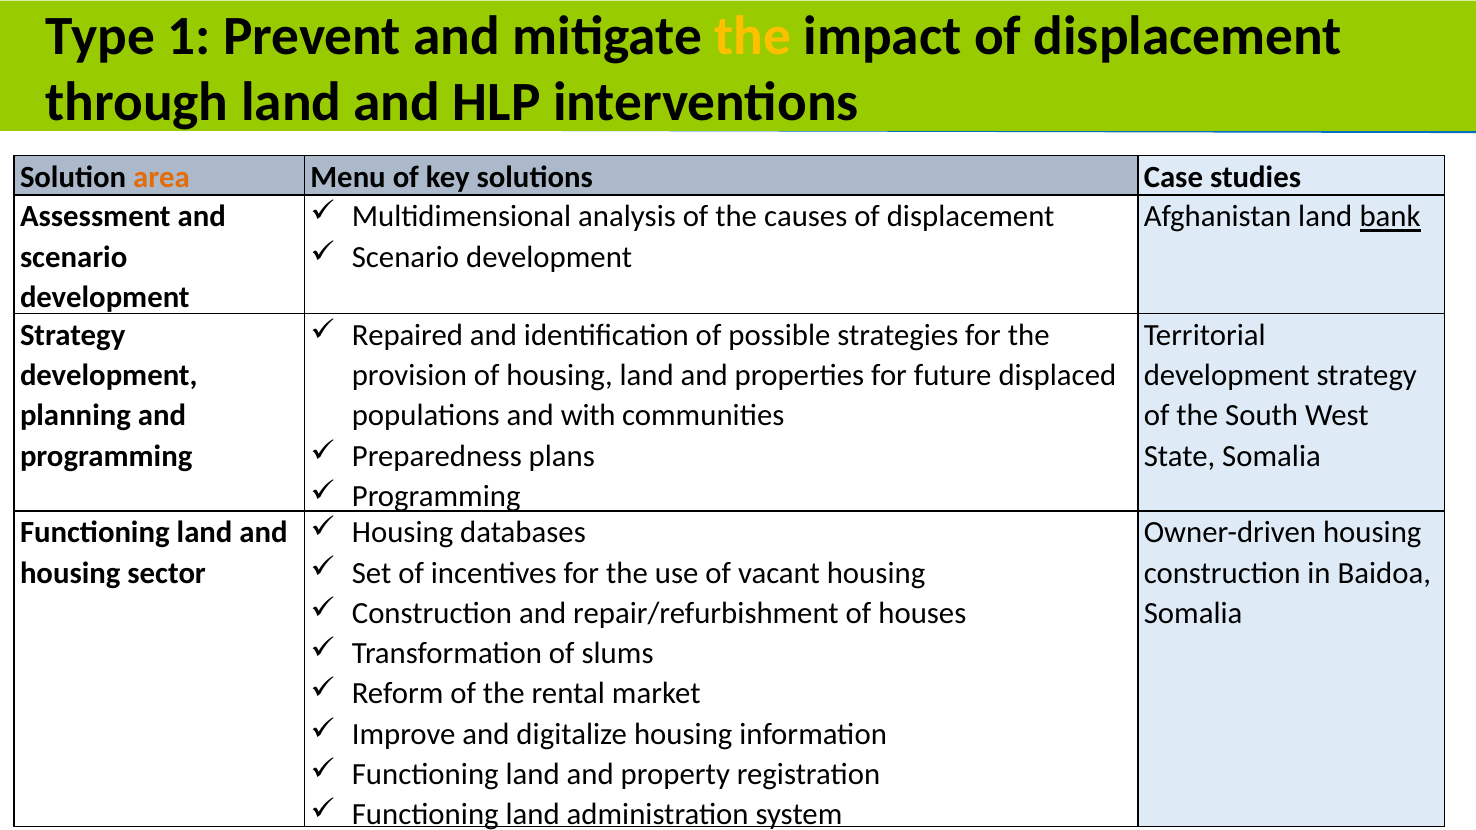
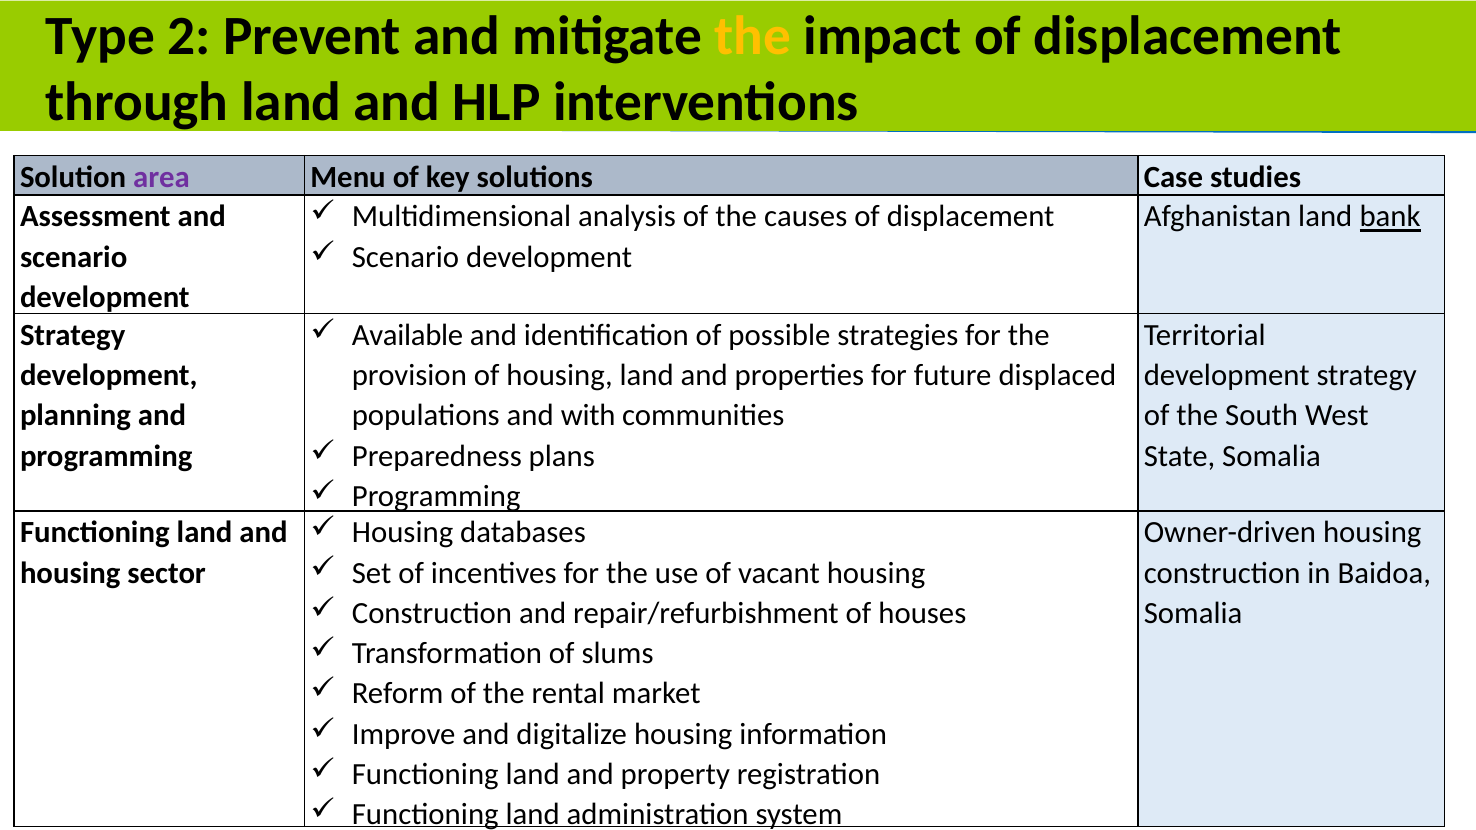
1: 1 -> 2
area colour: orange -> purple
Repaired: Repaired -> Available
